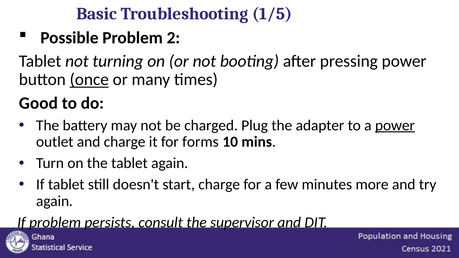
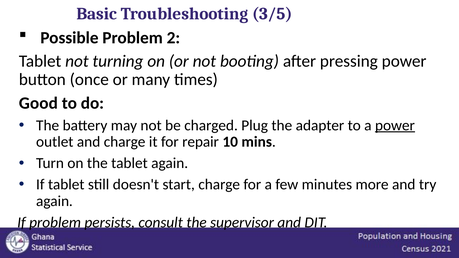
1/5: 1/5 -> 3/5
once underline: present -> none
forms: forms -> repair
